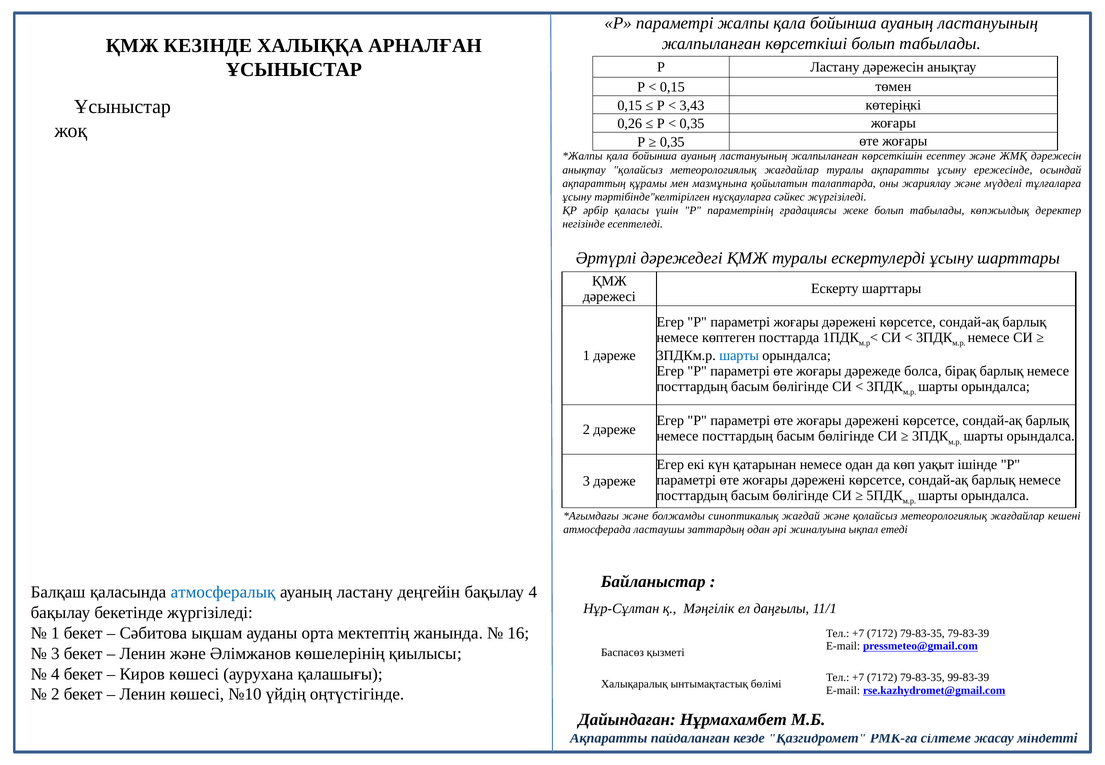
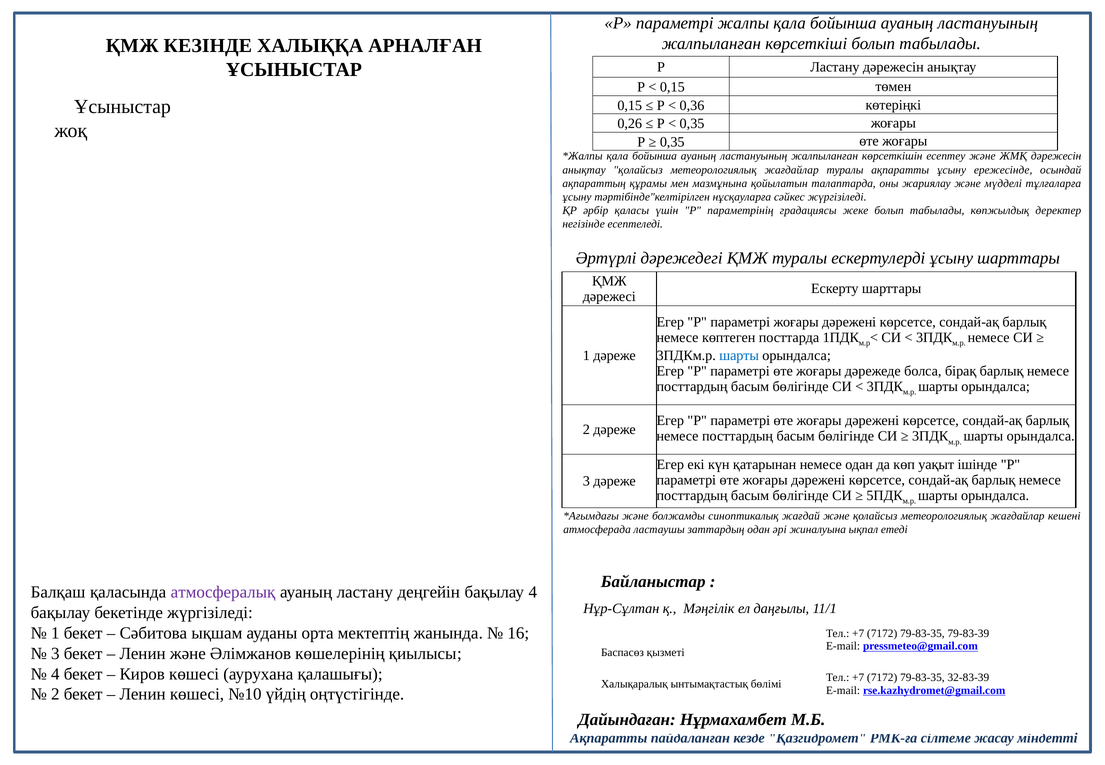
3,43: 3,43 -> 0,36
атмосфералық colour: blue -> purple
99-83-39: 99-83-39 -> 32-83-39
